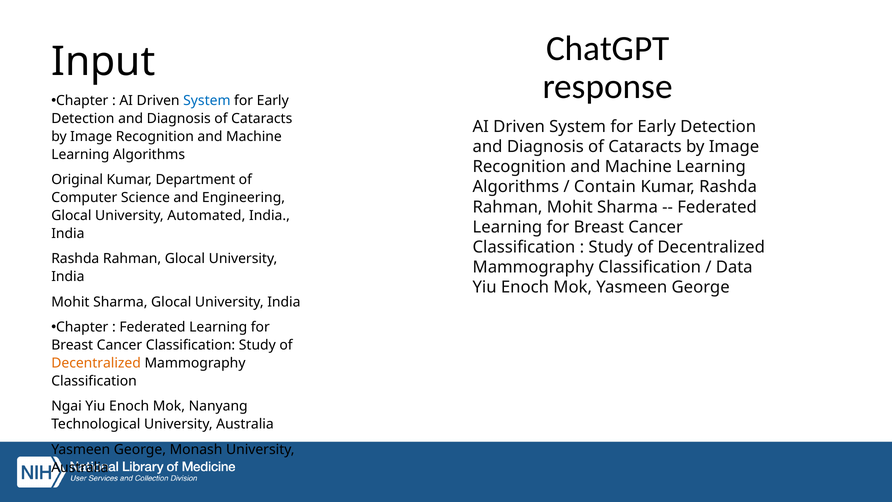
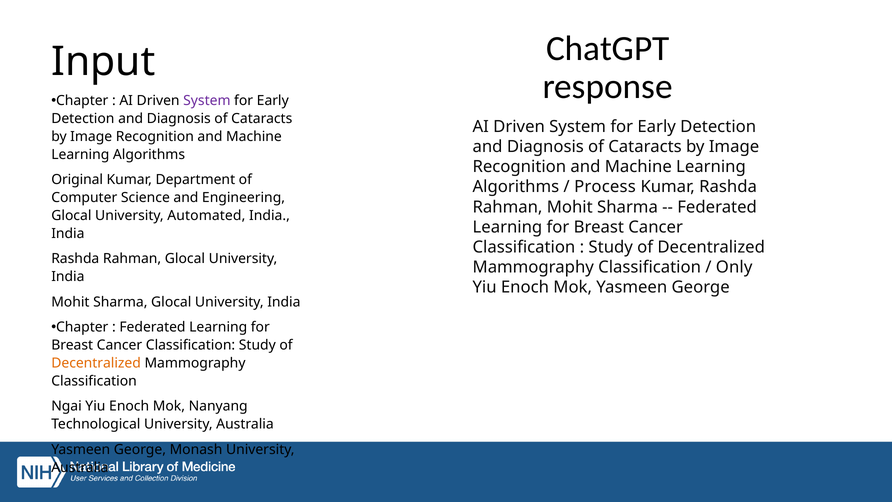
System at (207, 101) colour: blue -> purple
Contain: Contain -> Process
Data: Data -> Only
